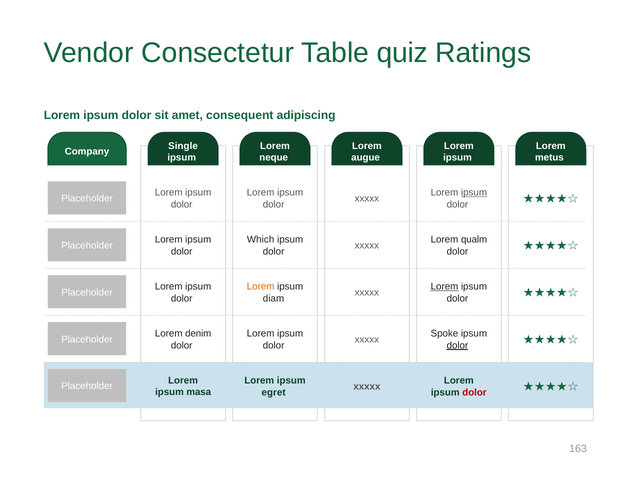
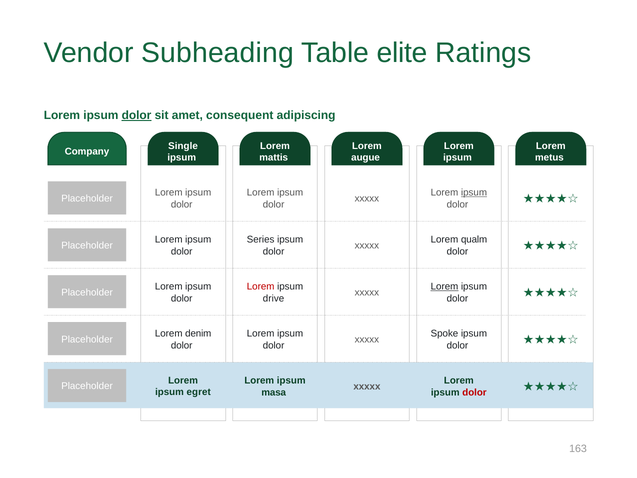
Consectetur: Consectetur -> Subheading
quiz: quiz -> elite
dolor at (136, 115) underline: none -> present
neque: neque -> mattis
Which: Which -> Series
Lorem at (261, 287) colour: orange -> red
diam: diam -> drive
dolor at (457, 345) underline: present -> none
masa: masa -> egret
egret: egret -> masa
